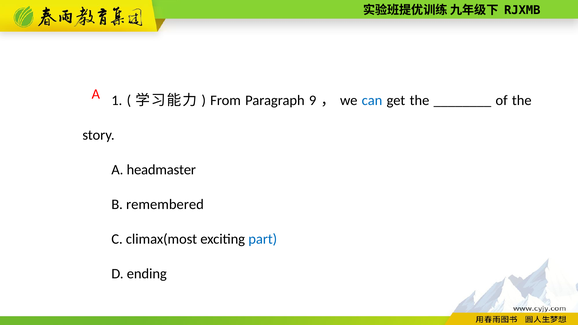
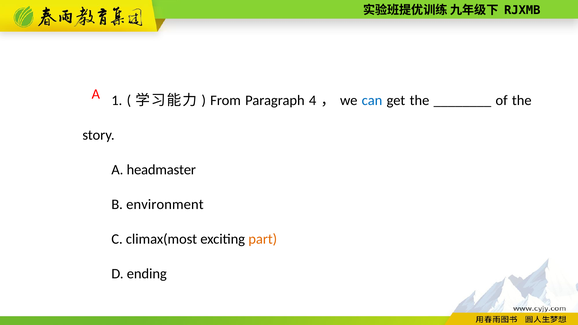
9: 9 -> 4
remembered: remembered -> environment
part colour: blue -> orange
